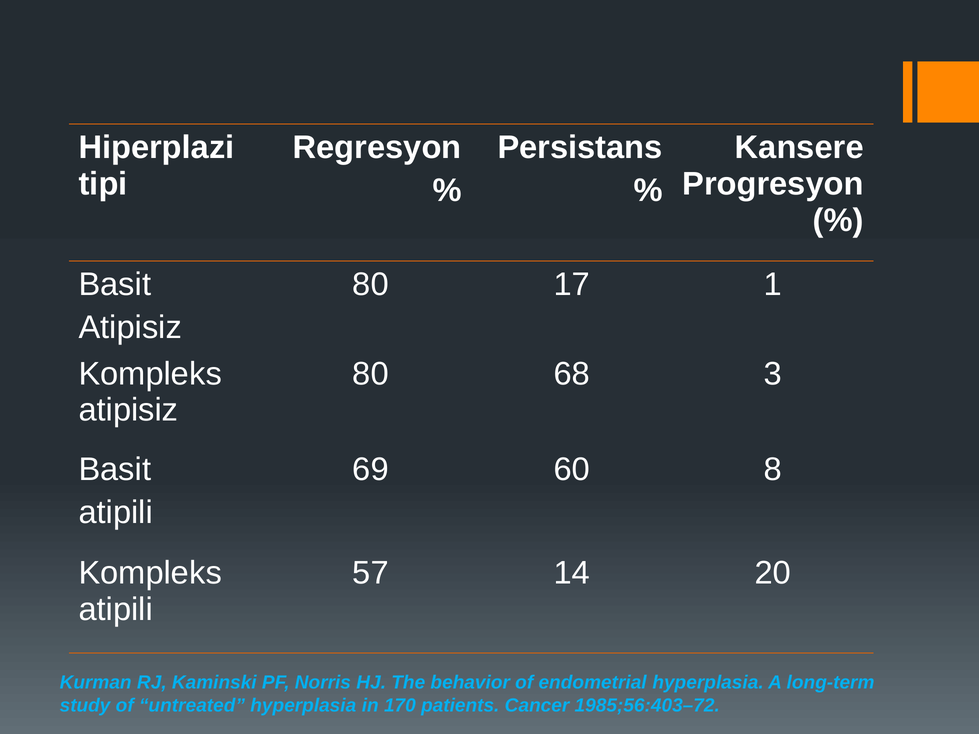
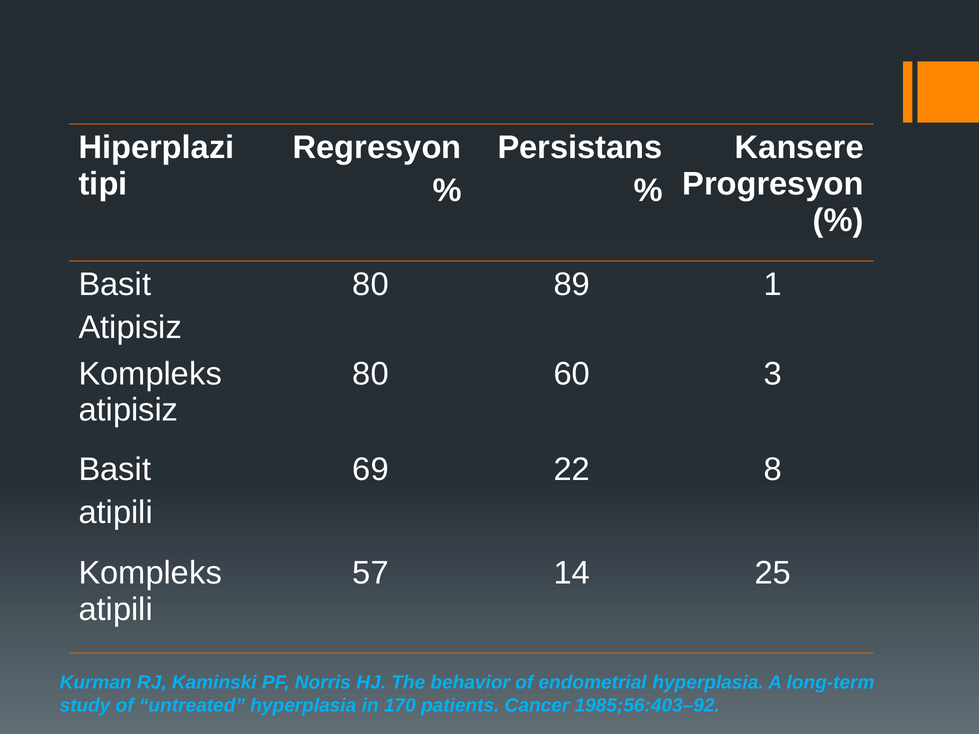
17: 17 -> 89
68: 68 -> 60
60: 60 -> 22
20: 20 -> 25
1985;56:403–72: 1985;56:403–72 -> 1985;56:403–92
